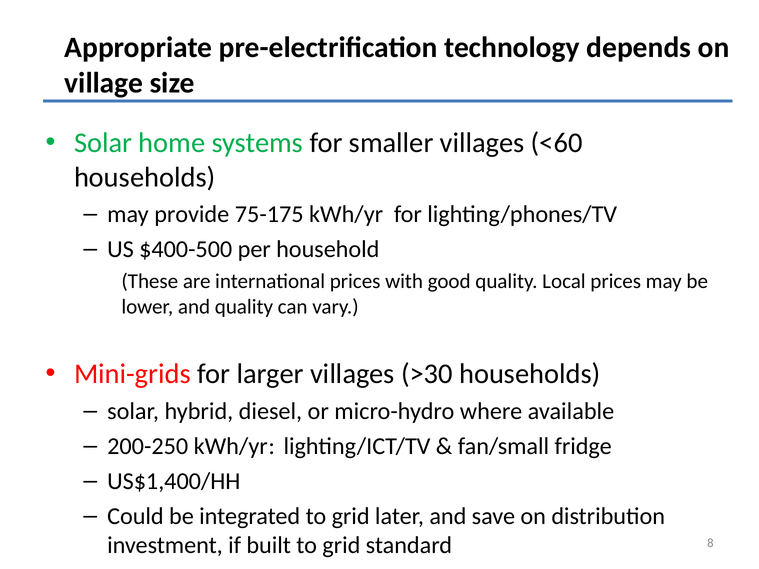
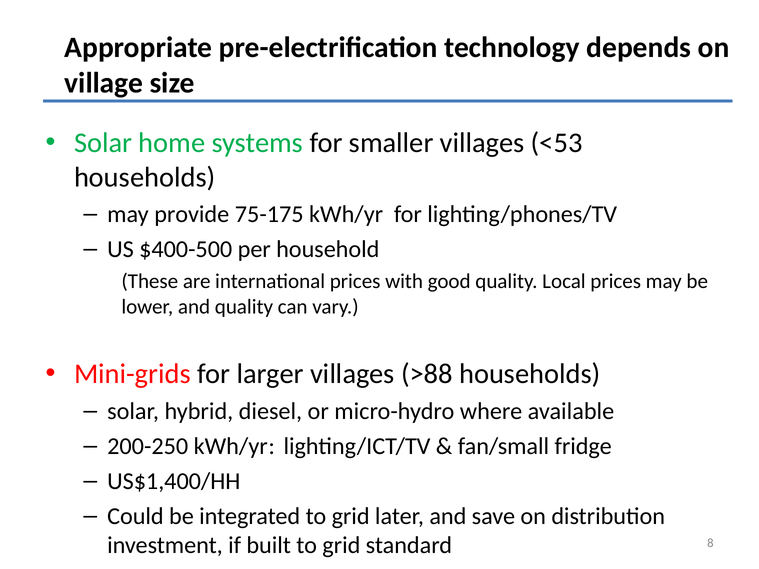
<60: <60 -> <53
>30: >30 -> >88
